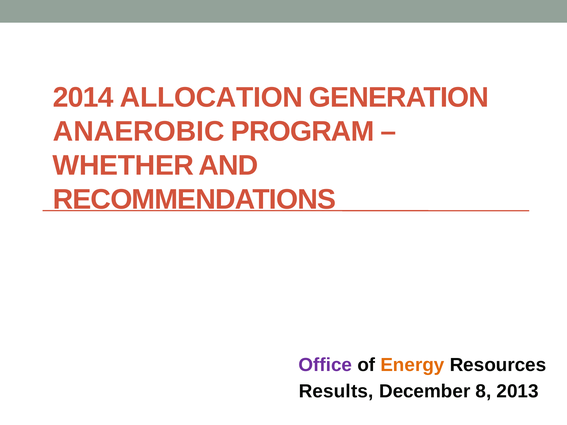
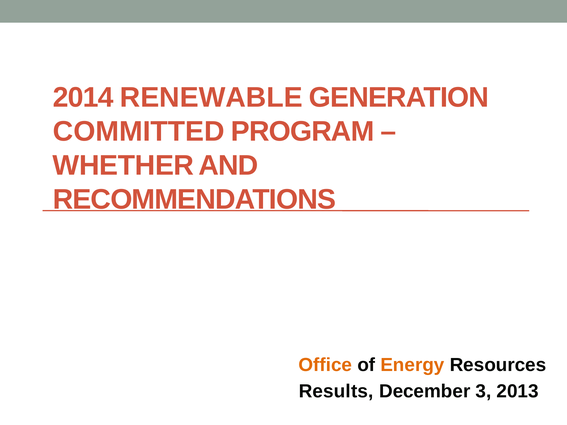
ALLOCATION: ALLOCATION -> RENEWABLE
ANAEROBIC: ANAEROBIC -> COMMITTED
Office colour: purple -> orange
8: 8 -> 3
